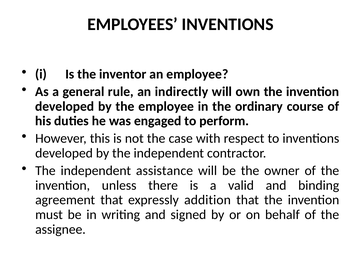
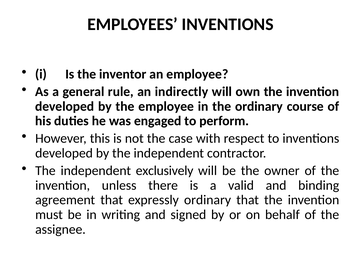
assistance: assistance -> exclusively
expressly addition: addition -> ordinary
